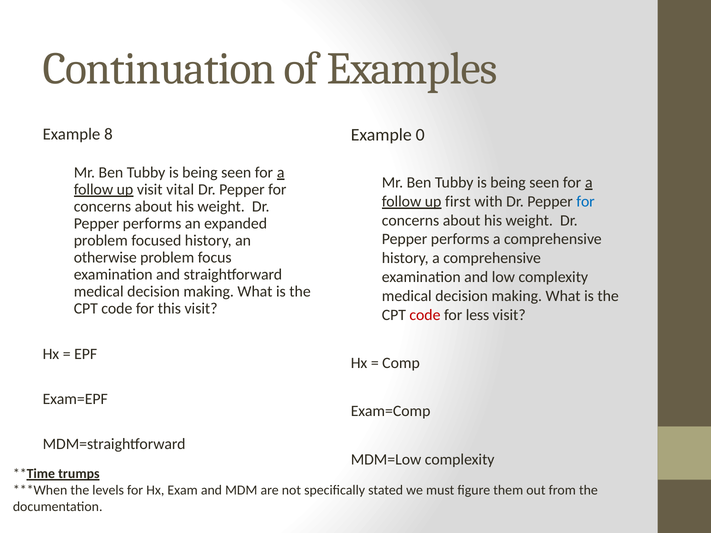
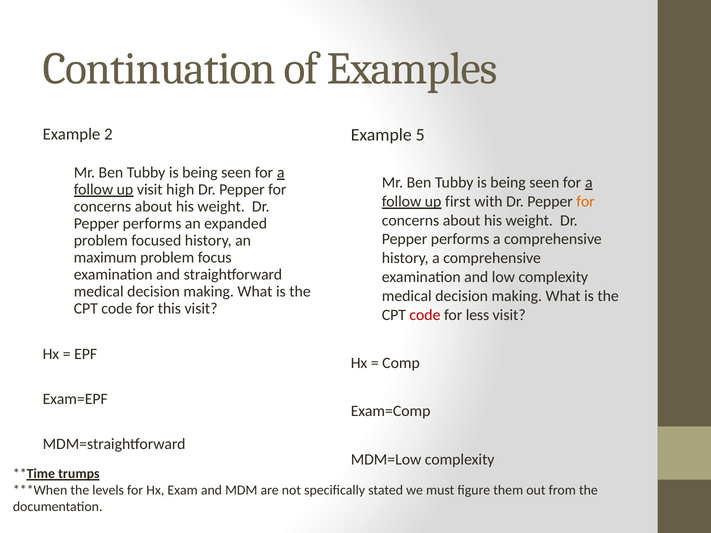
8: 8 -> 2
0: 0 -> 5
vital: vital -> high
for at (586, 201) colour: blue -> orange
otherwise: otherwise -> maximum
